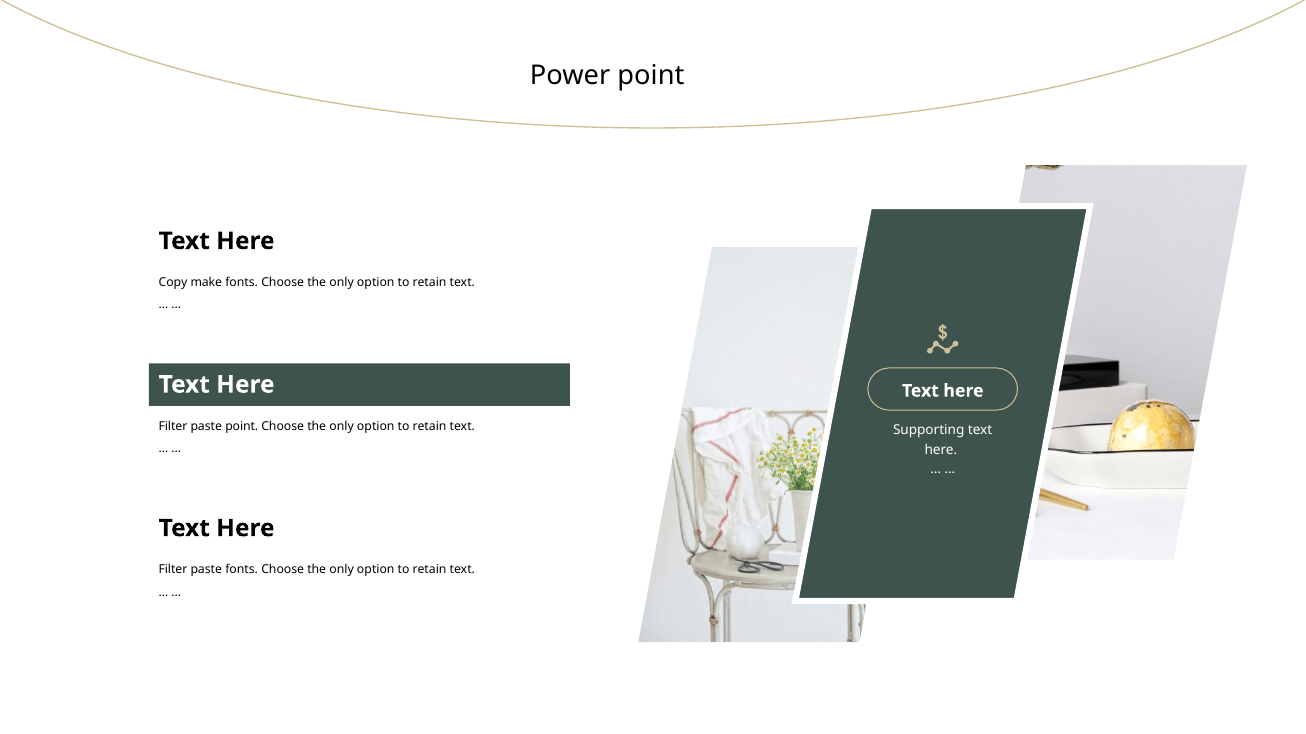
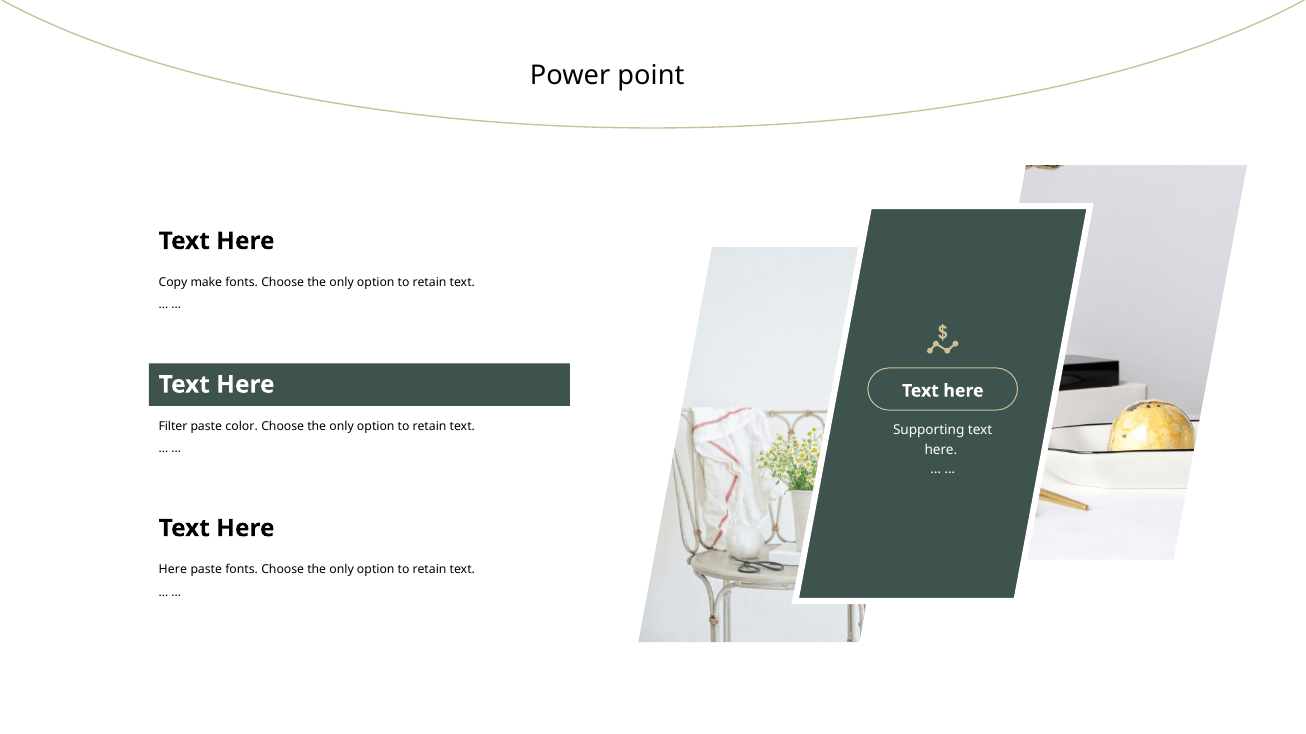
paste point: point -> color
Filter at (173, 570): Filter -> Here
